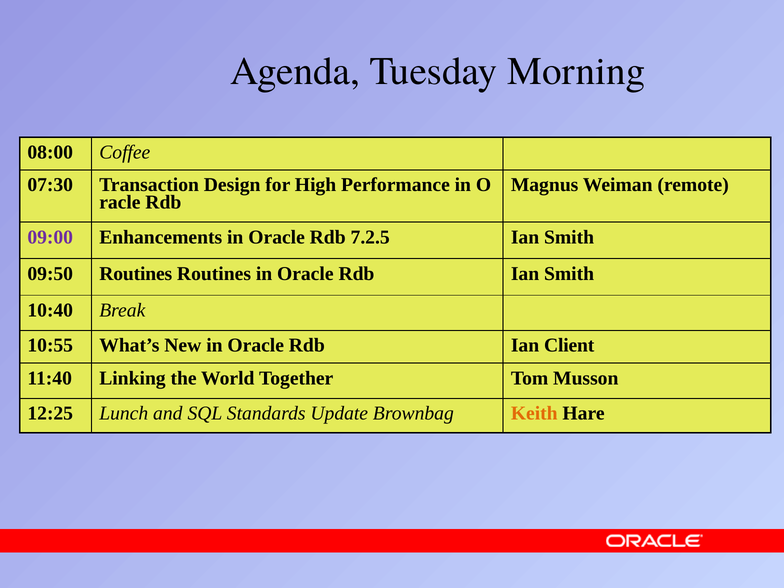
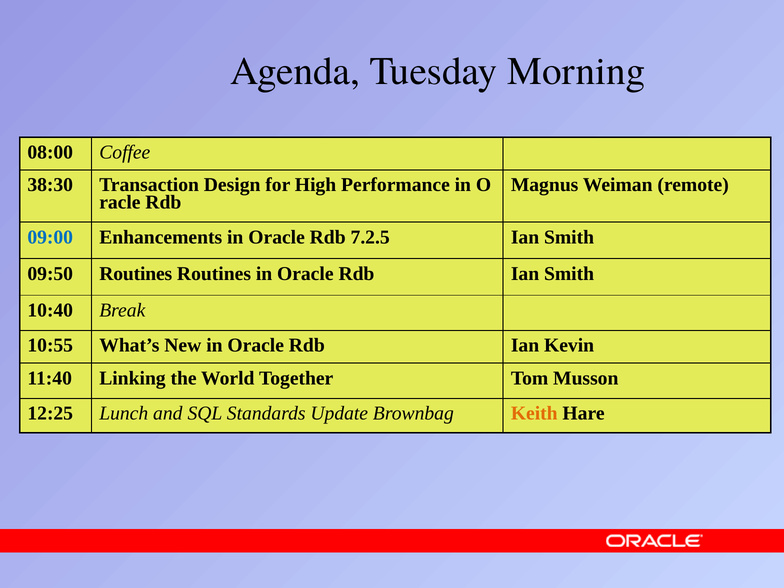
07:30: 07:30 -> 38:30
09:00 colour: purple -> blue
Client: Client -> Kevin
